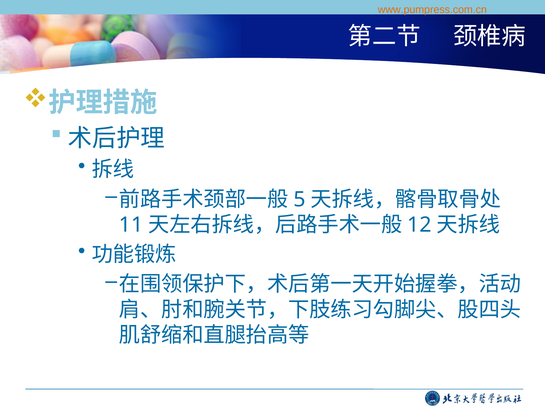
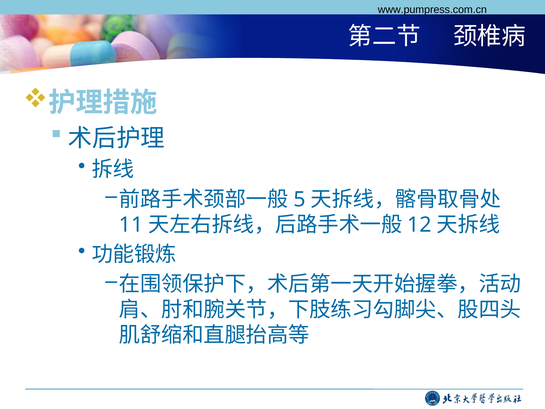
www.pumpress.com.cn colour: orange -> black
